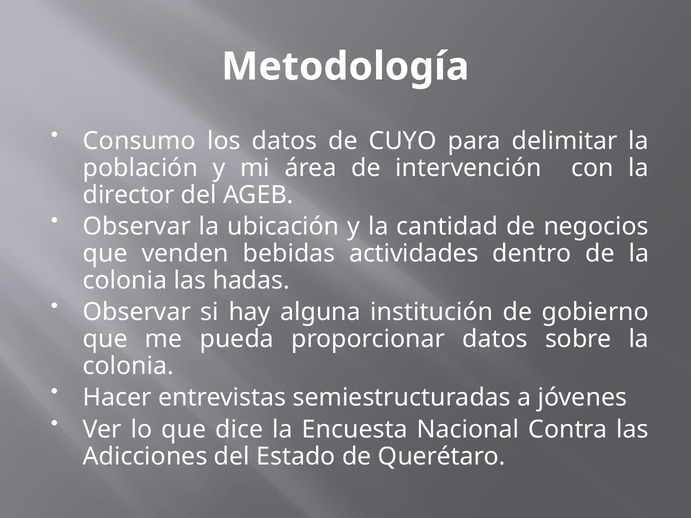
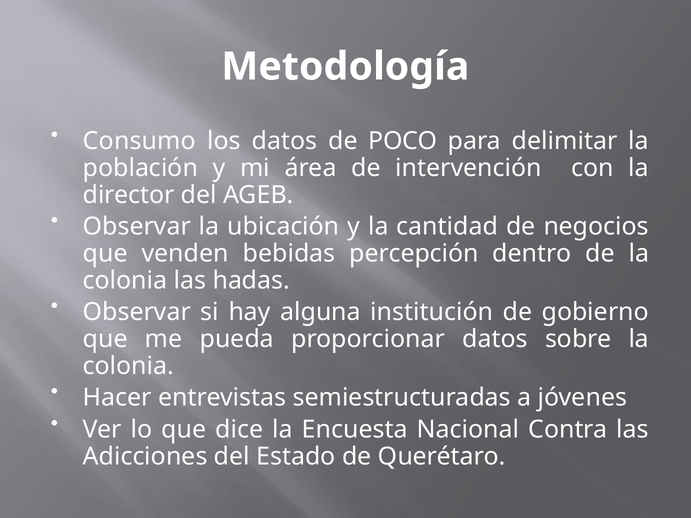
CUYO: CUYO -> POCO
actividades: actividades -> percepción
